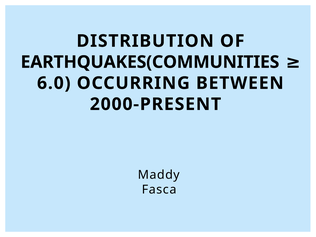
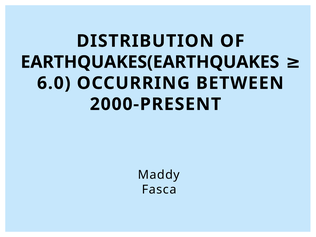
EARTHQUAKES(COMMUNITIES: EARTHQUAKES(COMMUNITIES -> EARTHQUAKES(EARTHQUAKES
